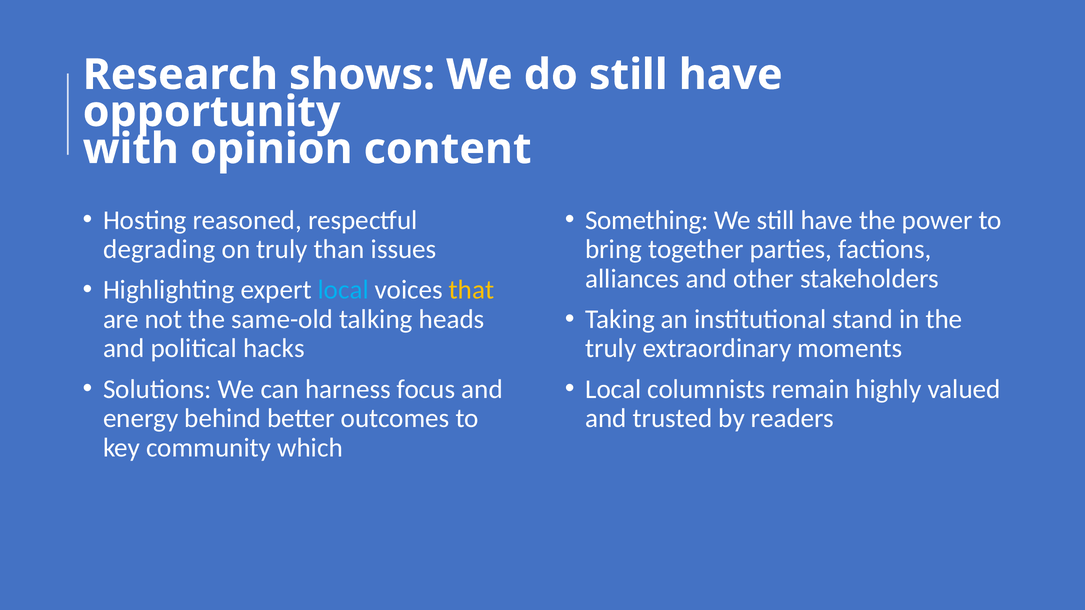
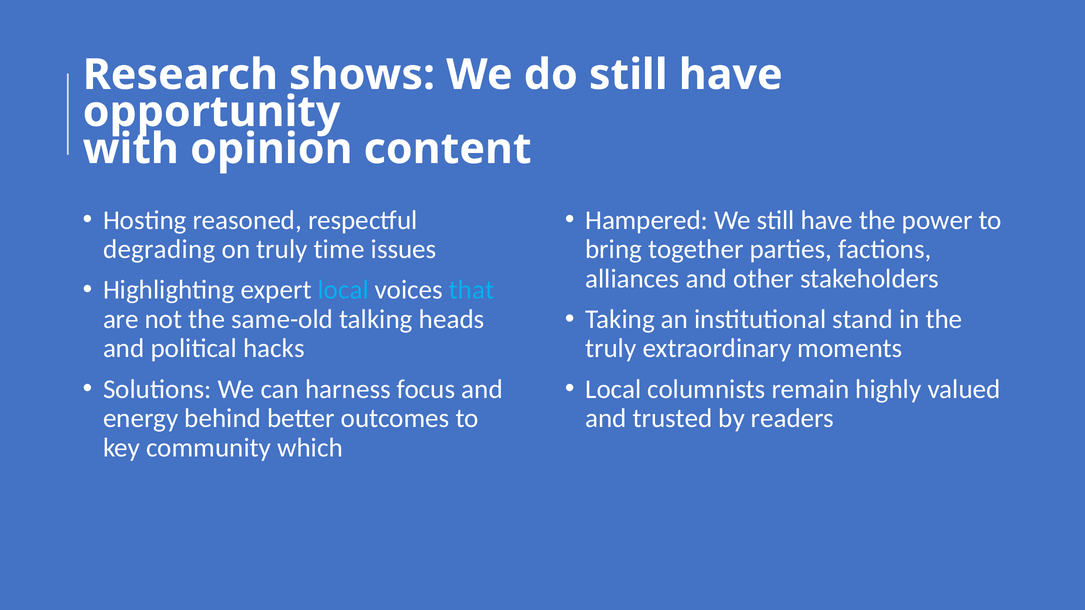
Something: Something -> Hampered
than: than -> time
that colour: yellow -> light blue
